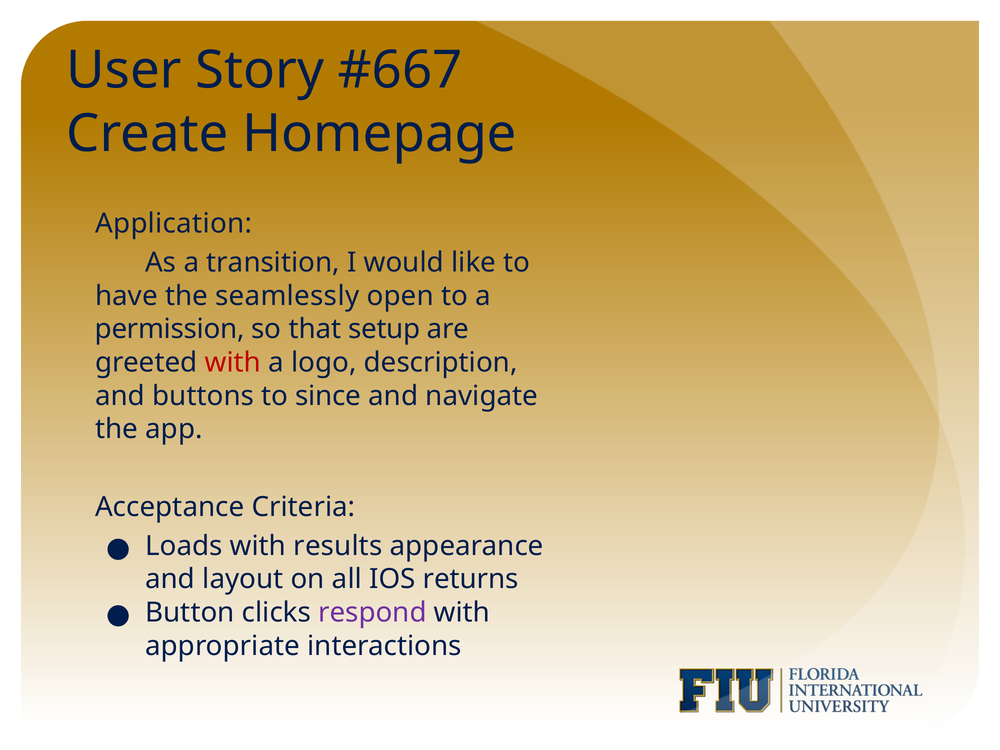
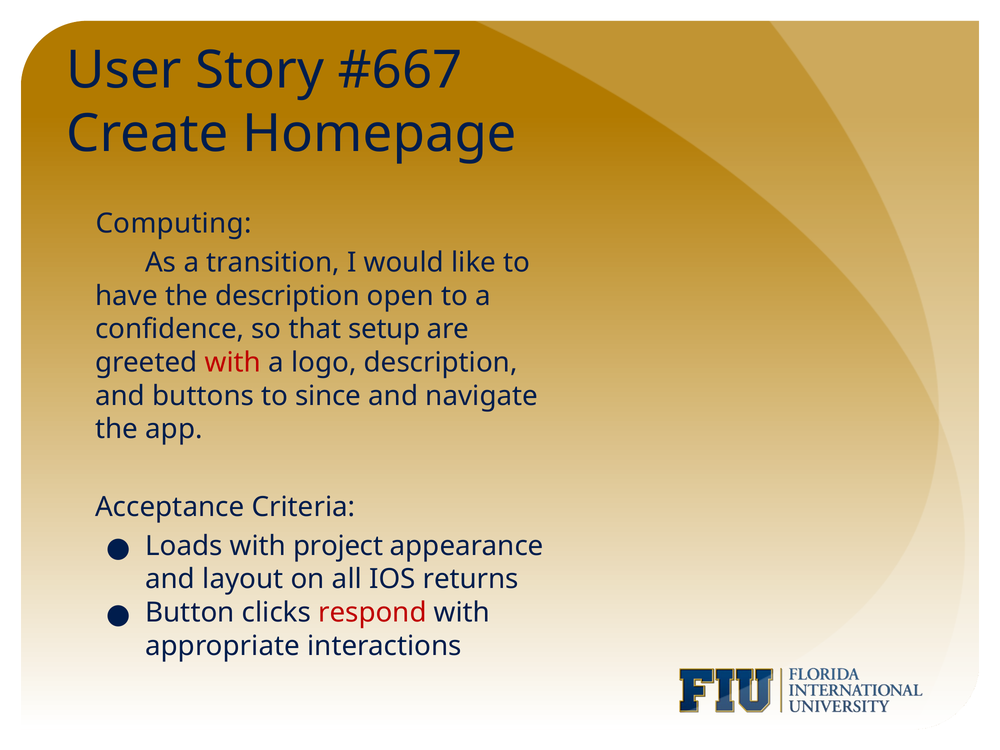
Application: Application -> Computing
the seamlessly: seamlessly -> description
permission: permission -> confidence
results: results -> project
respond colour: purple -> red
